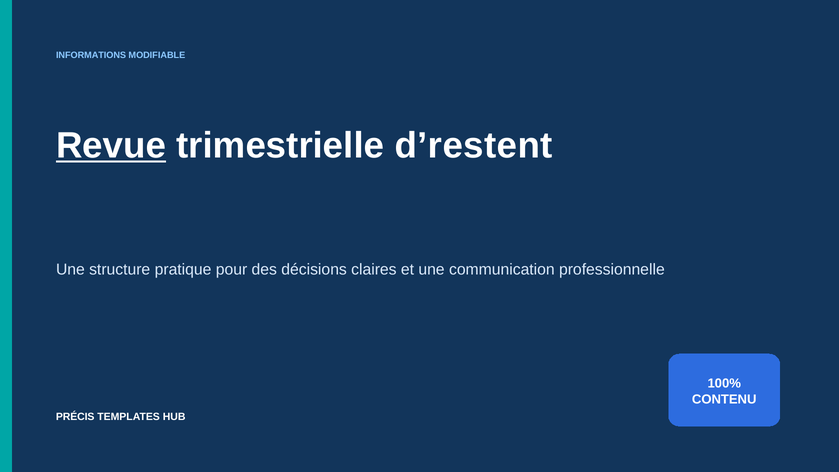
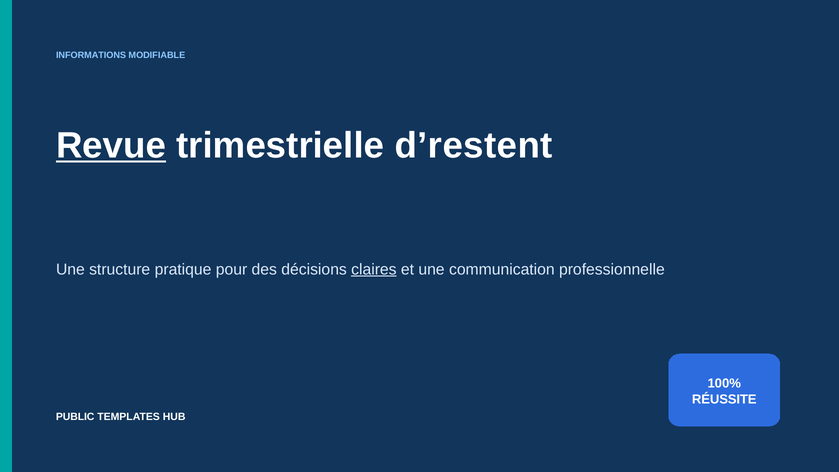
claires underline: none -> present
CONTENU: CONTENU -> RÉUSSITE
PRÉCIS: PRÉCIS -> PUBLIC
